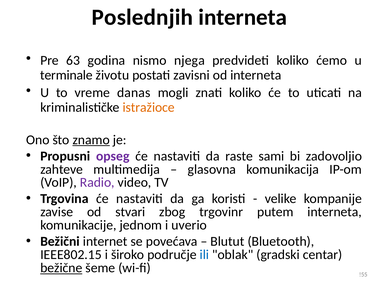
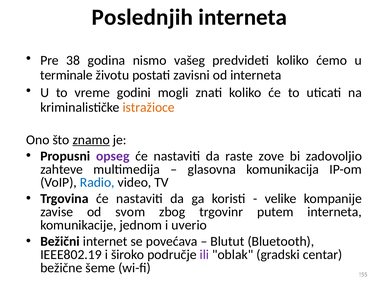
63: 63 -> 38
njega: njega -> vašeg
danas: danas -> godini
sami: sami -> zove
Radio colour: purple -> blue
stvari: stvari -> svom
IEEE802.15: IEEE802.15 -> IEEE802.19
ili colour: blue -> purple
bežične underline: present -> none
